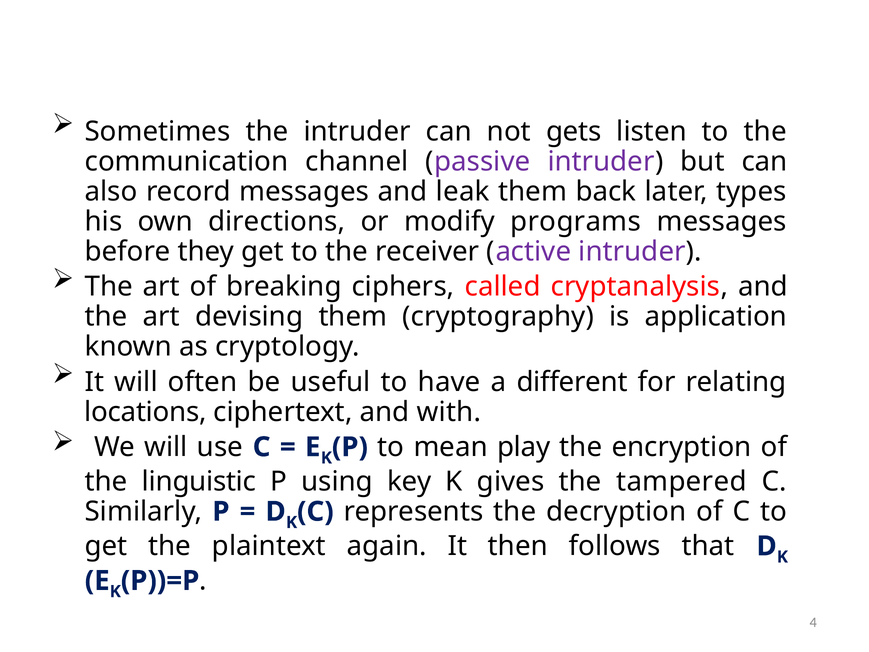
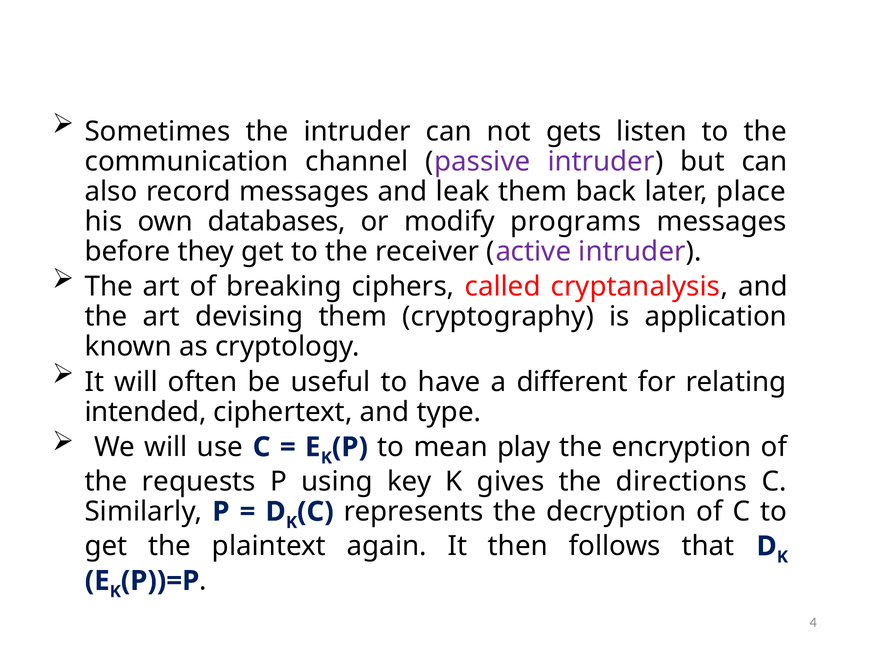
types: types -> place
directions: directions -> databases
locations: locations -> intended
with: with -> type
linguistic: linguistic -> requests
tampered: tampered -> directions
